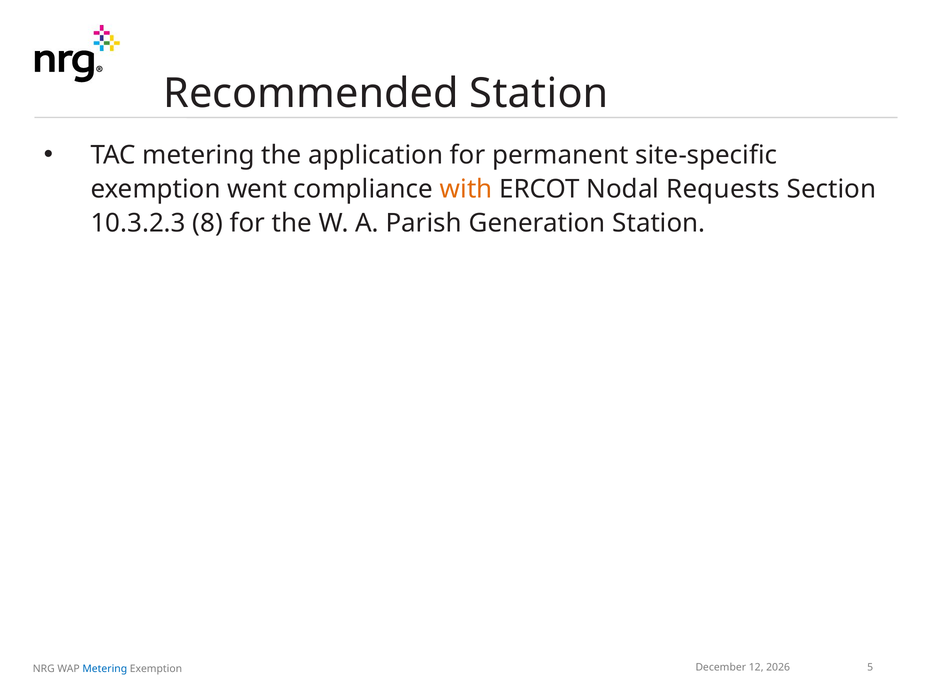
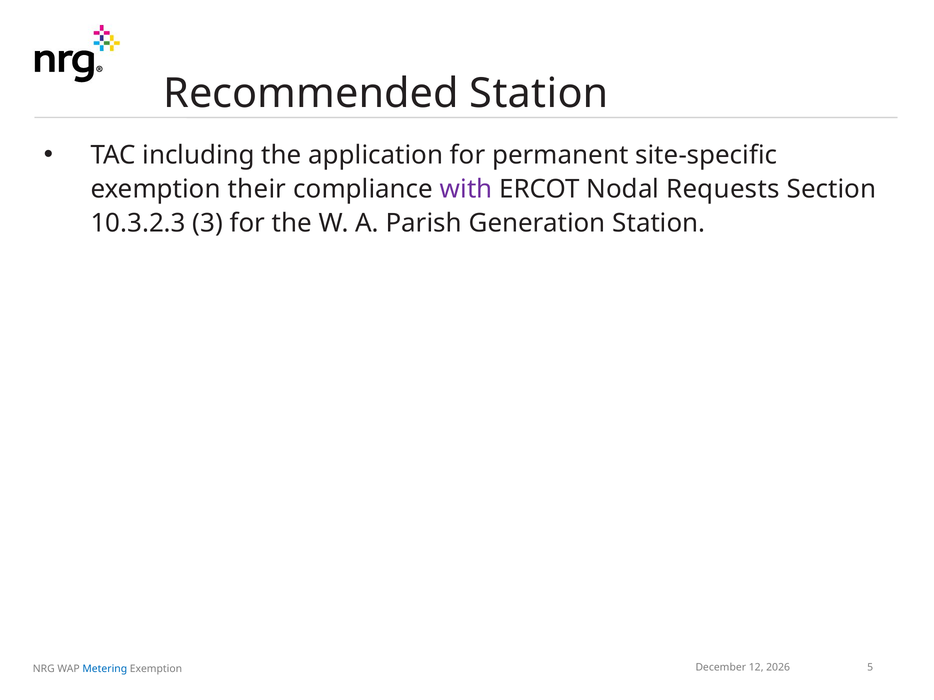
TAC metering: metering -> including
went: went -> their
with colour: orange -> purple
8: 8 -> 3
